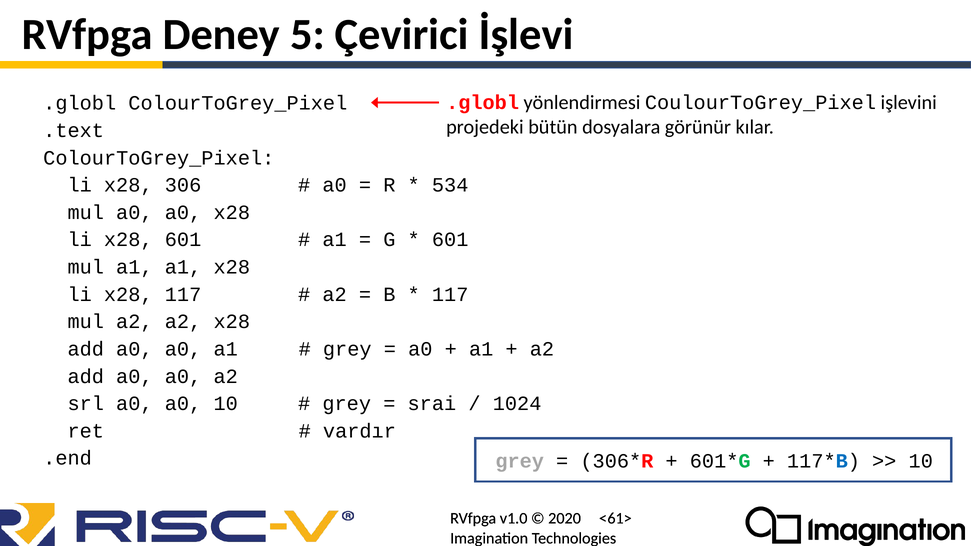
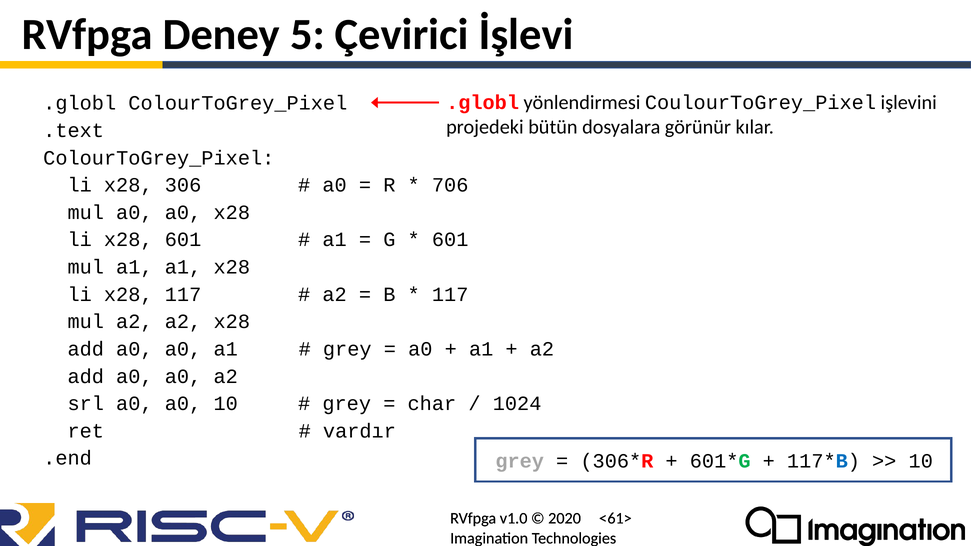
534: 534 -> 706
srai: srai -> char
